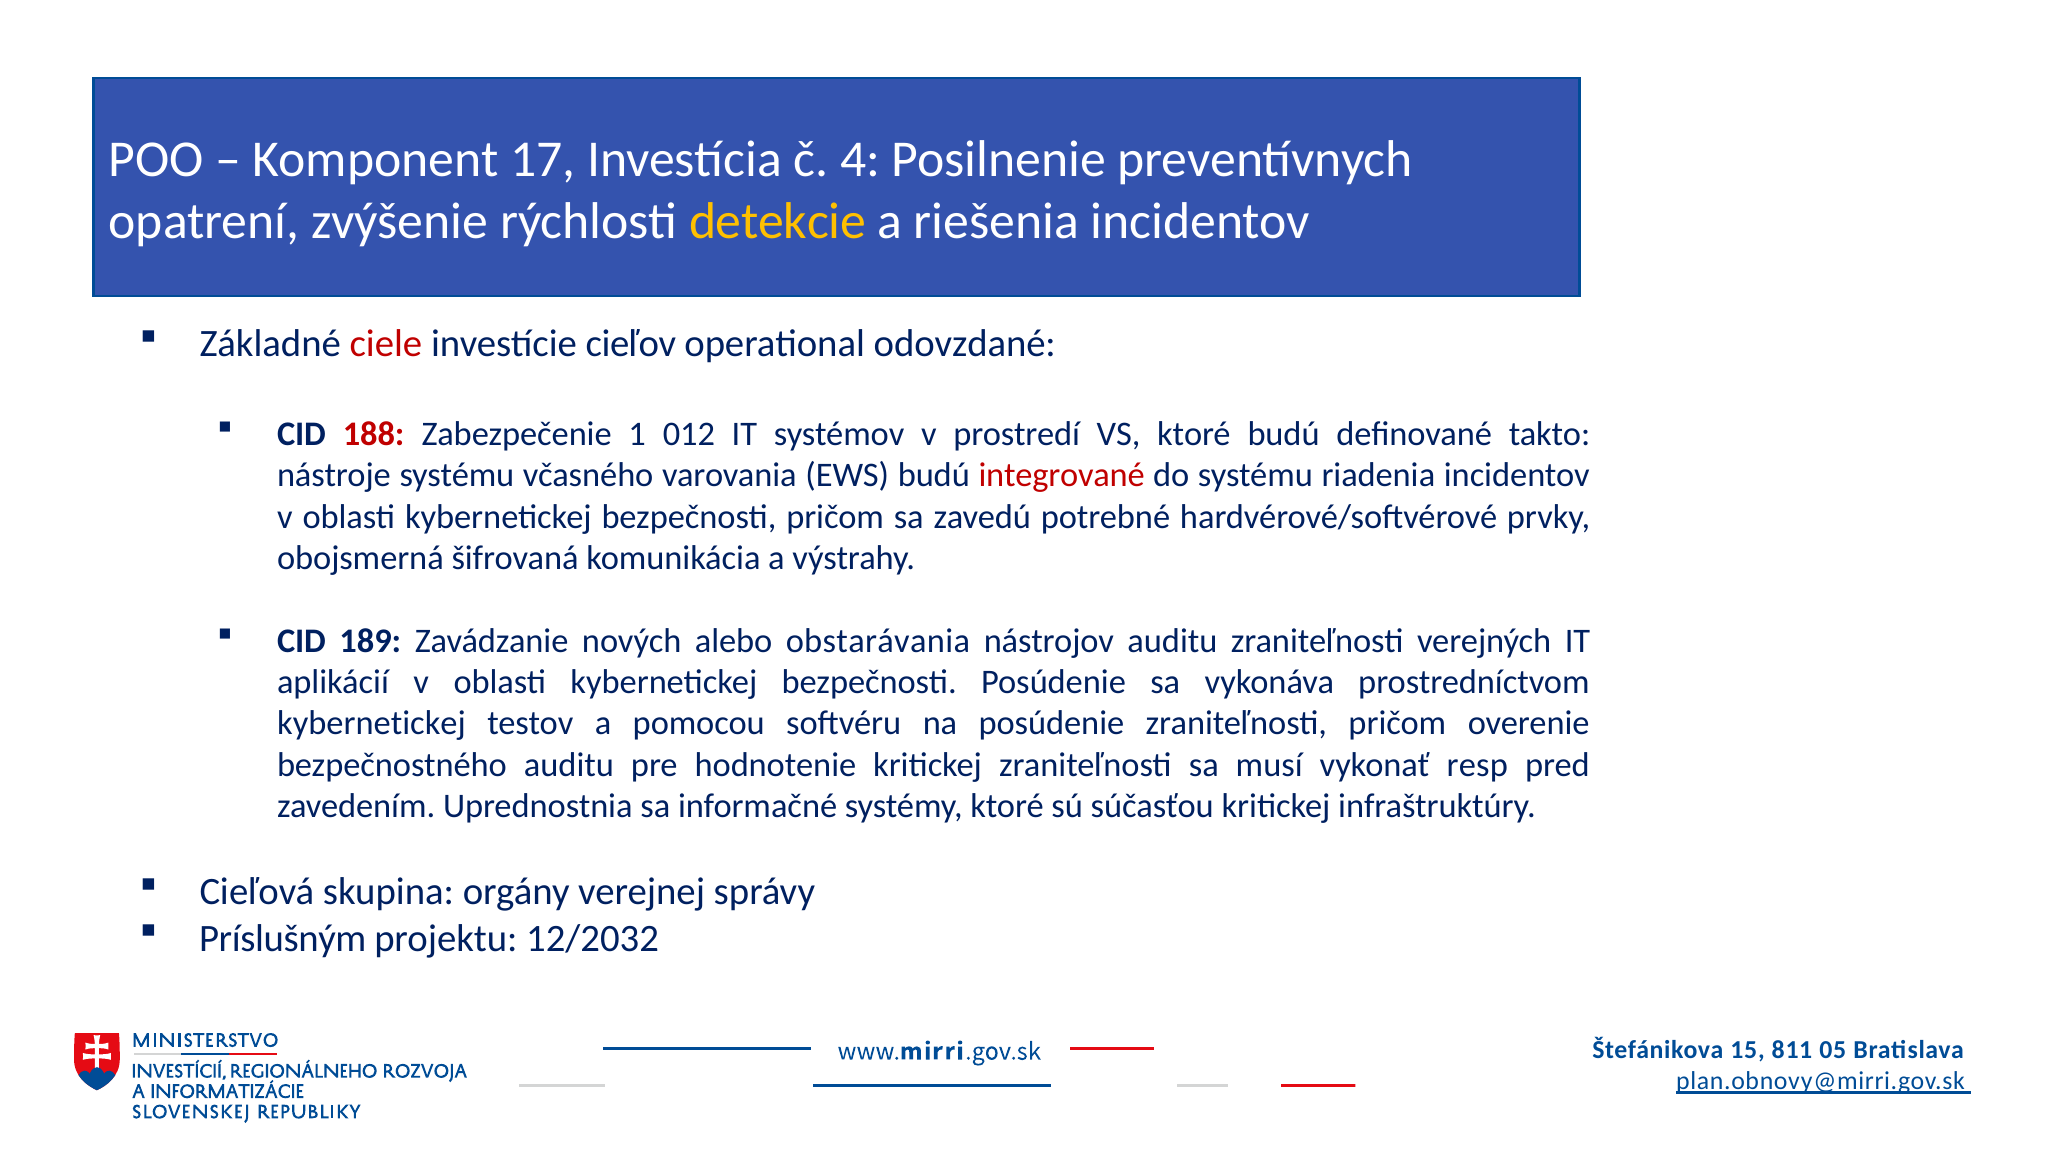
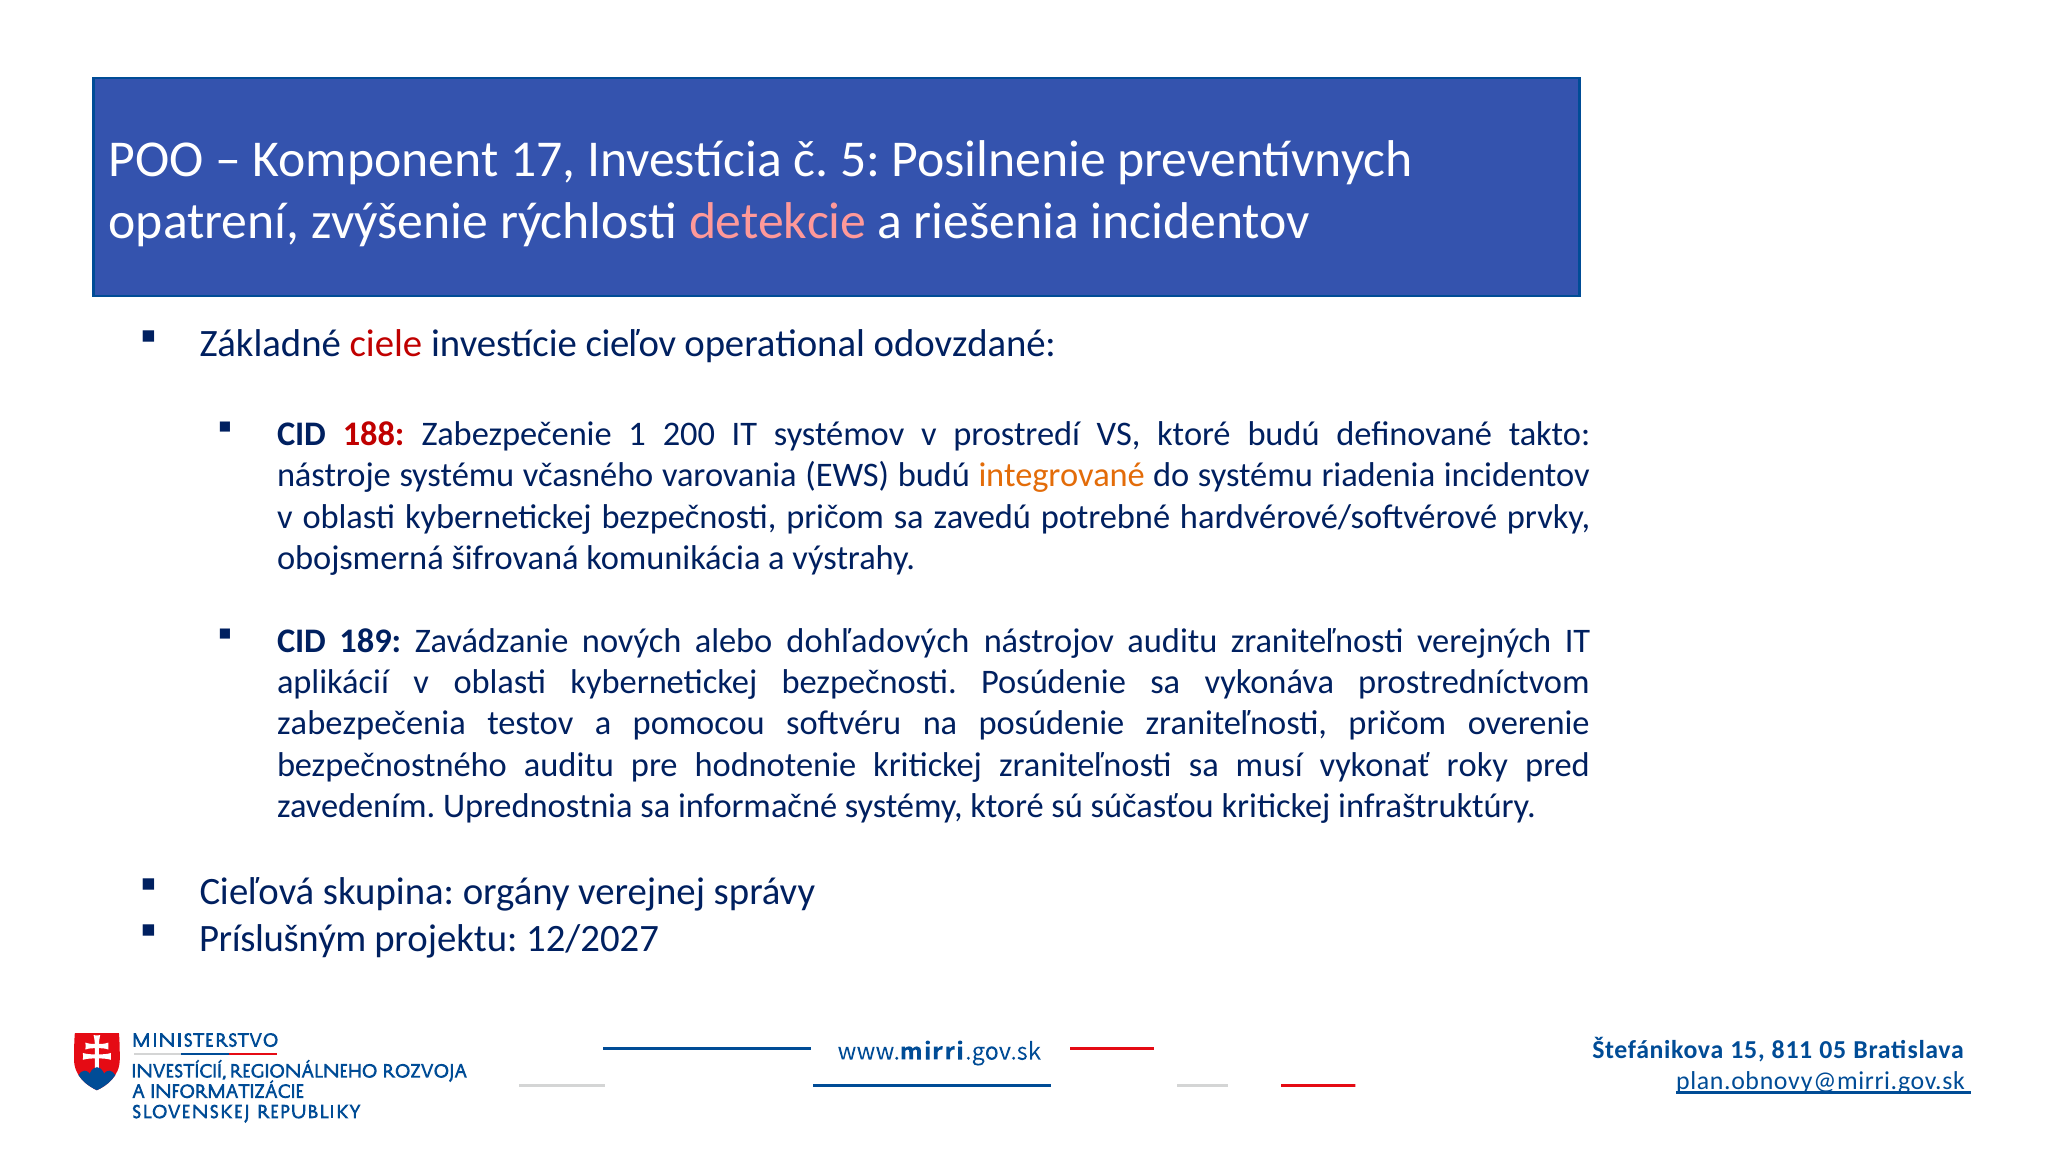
4: 4 -> 5
detekcie colour: yellow -> pink
012: 012 -> 200
integrované colour: red -> orange
obstarávania: obstarávania -> dohľadových
kybernetickej at (371, 724): kybernetickej -> zabezpečenia
resp: resp -> roky
12/2032: 12/2032 -> 12/2027
